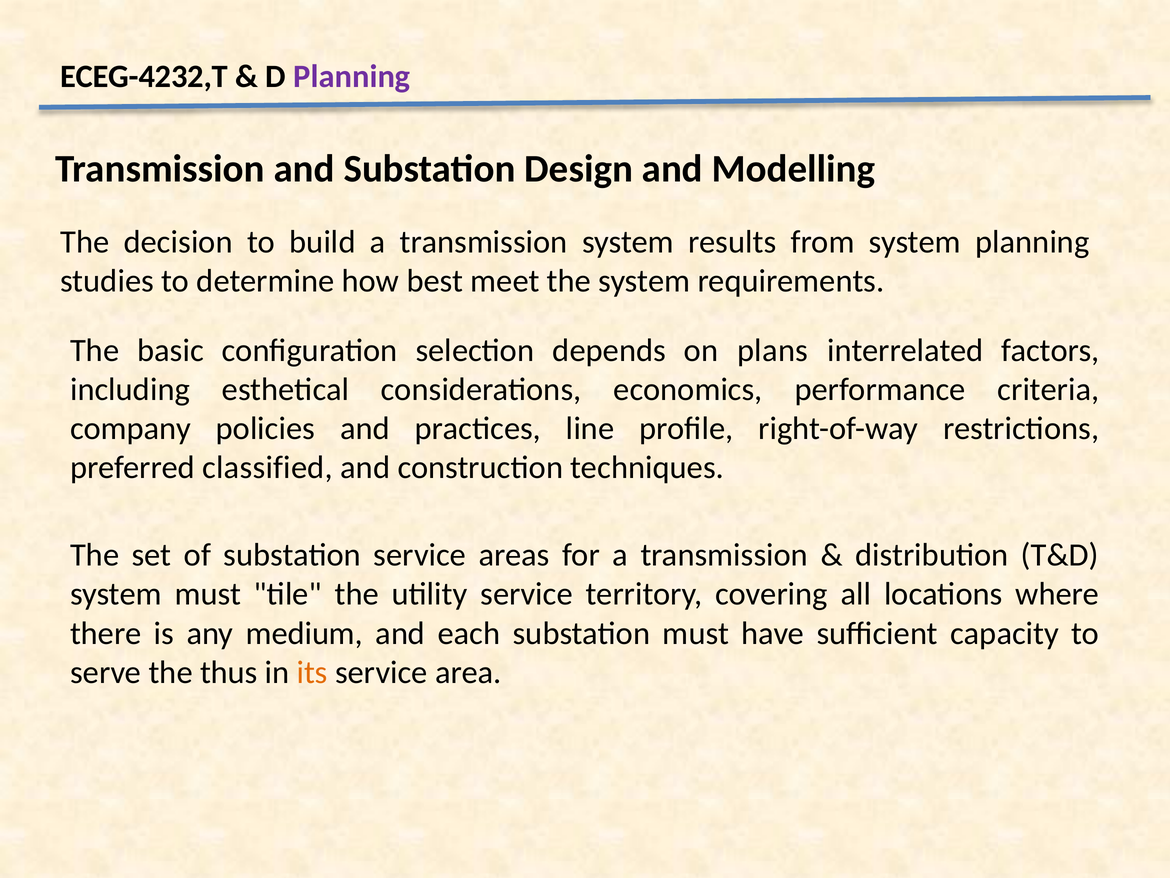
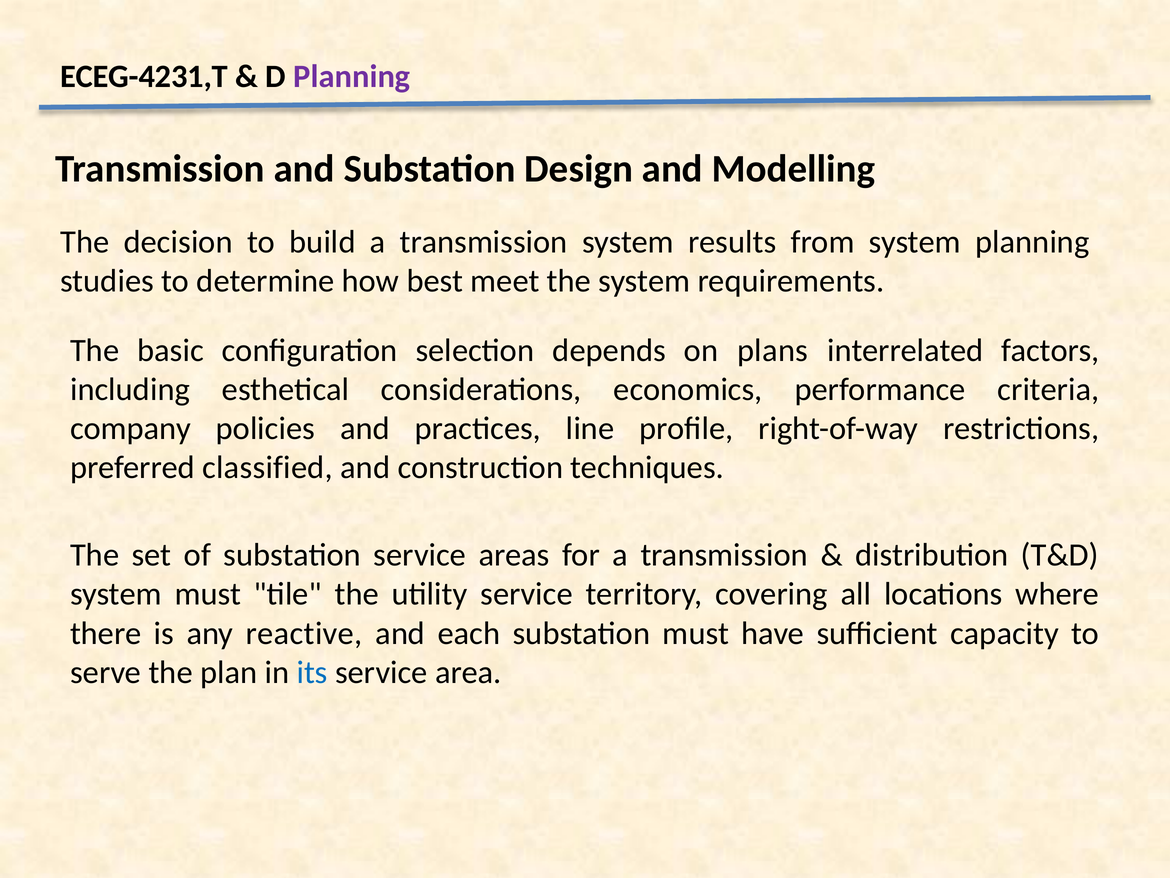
ECEG-4232,T: ECEG-4232,T -> ECEG-4231,T
medium: medium -> reactive
thus: thus -> plan
its colour: orange -> blue
